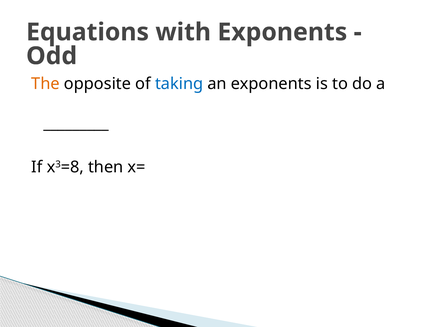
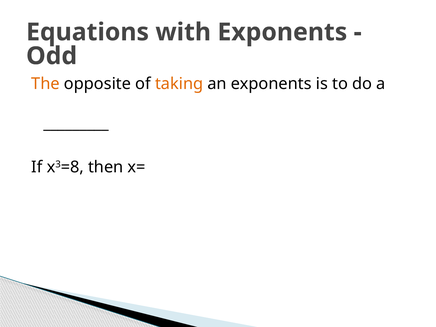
taking colour: blue -> orange
